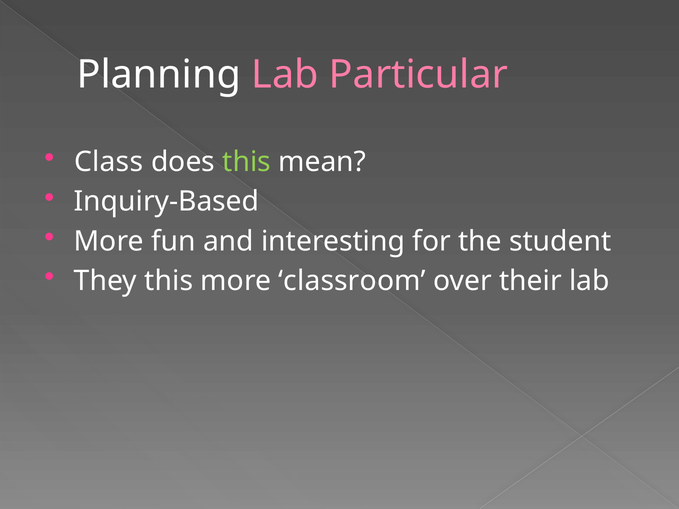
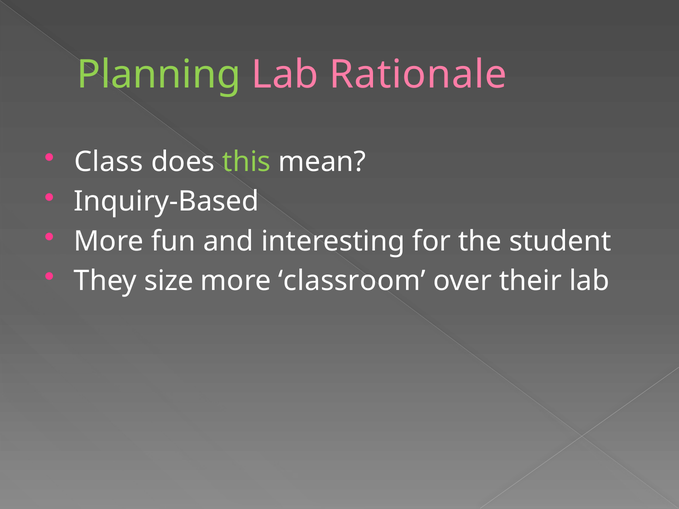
Planning colour: white -> light green
Particular: Particular -> Rationale
They this: this -> size
